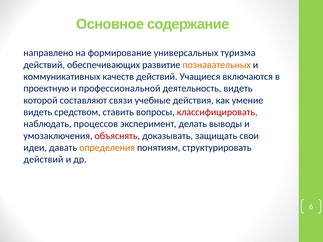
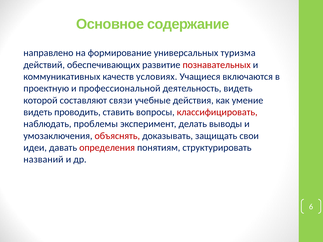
познавательных colour: orange -> red
качеств действий: действий -> условиях
средством: средством -> проводить
процессов: процессов -> проблемы
определения colour: orange -> red
действий at (43, 160): действий -> названий
